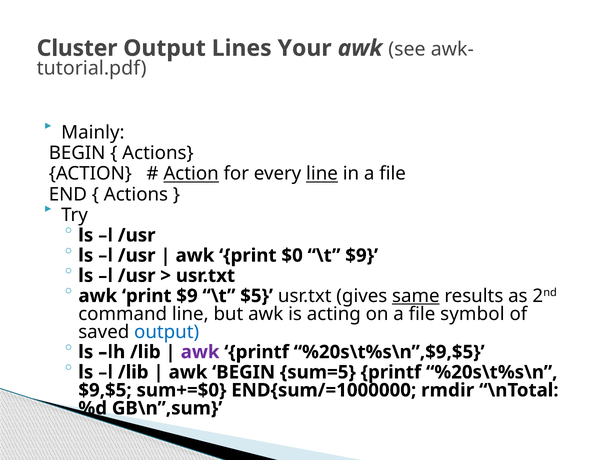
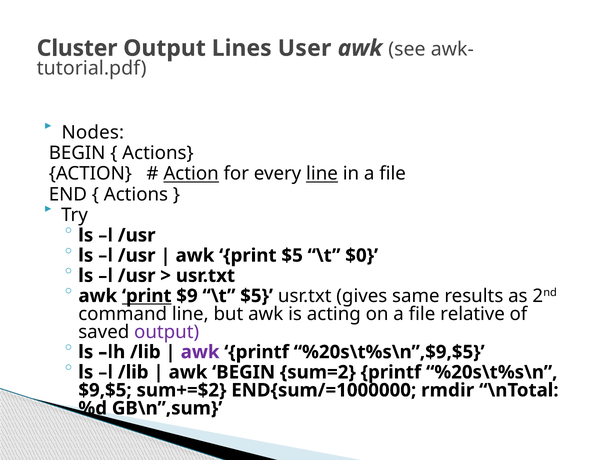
Your: Your -> User
Mainly: Mainly -> Nodes
print $0: $0 -> $5
\t $9: $9 -> $0
print at (147, 296) underline: none -> present
same underline: present -> none
symbol: symbol -> relative
output at (167, 332) colour: blue -> purple
sum=5: sum=5 -> sum=2
sum+=$0: sum+=$0 -> sum+=$2
